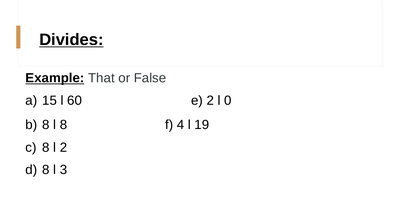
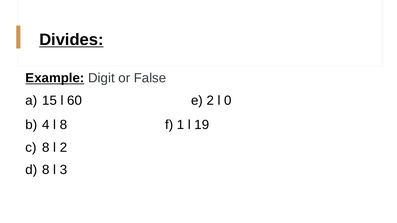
That: That -> Digit
8 at (46, 125): 8 -> 4
4: 4 -> 1
